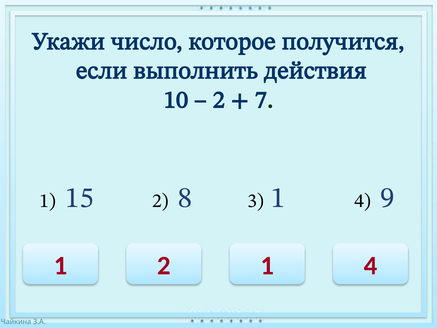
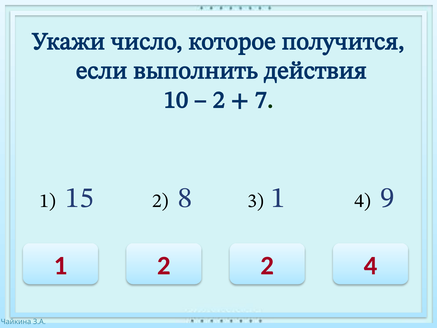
1 1: 1 -> 2
